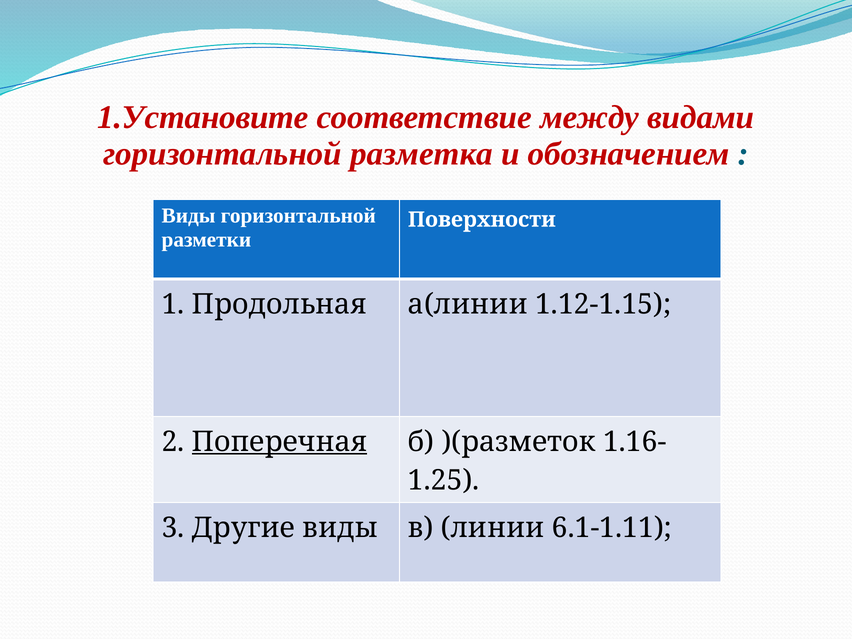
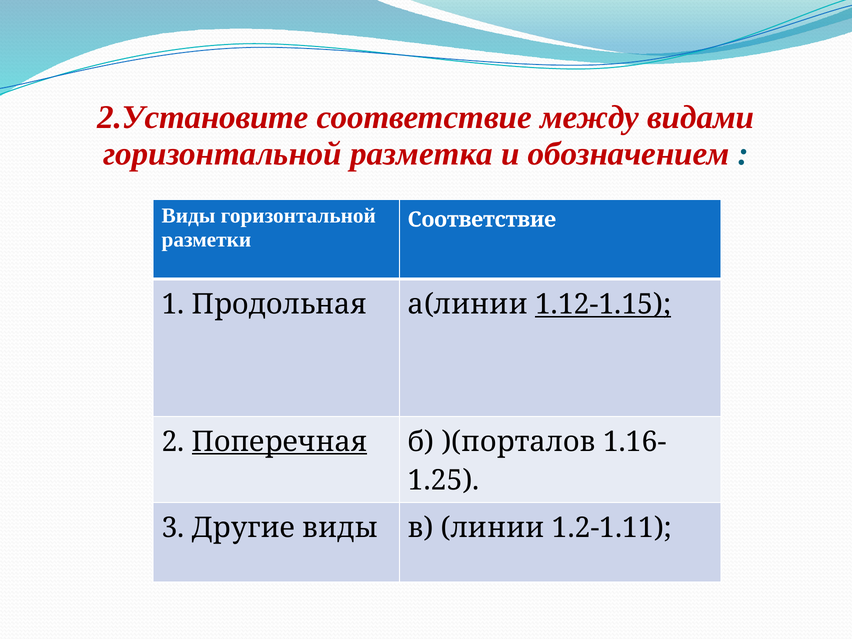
1.Установите: 1.Установите -> 2.Установите
Поверхности at (482, 220): Поверхности -> Соответствие
1.12-1.15 underline: none -> present
)(разметок: )(разметок -> )(порталов
6.1-1.11: 6.1-1.11 -> 1.2-1.11
